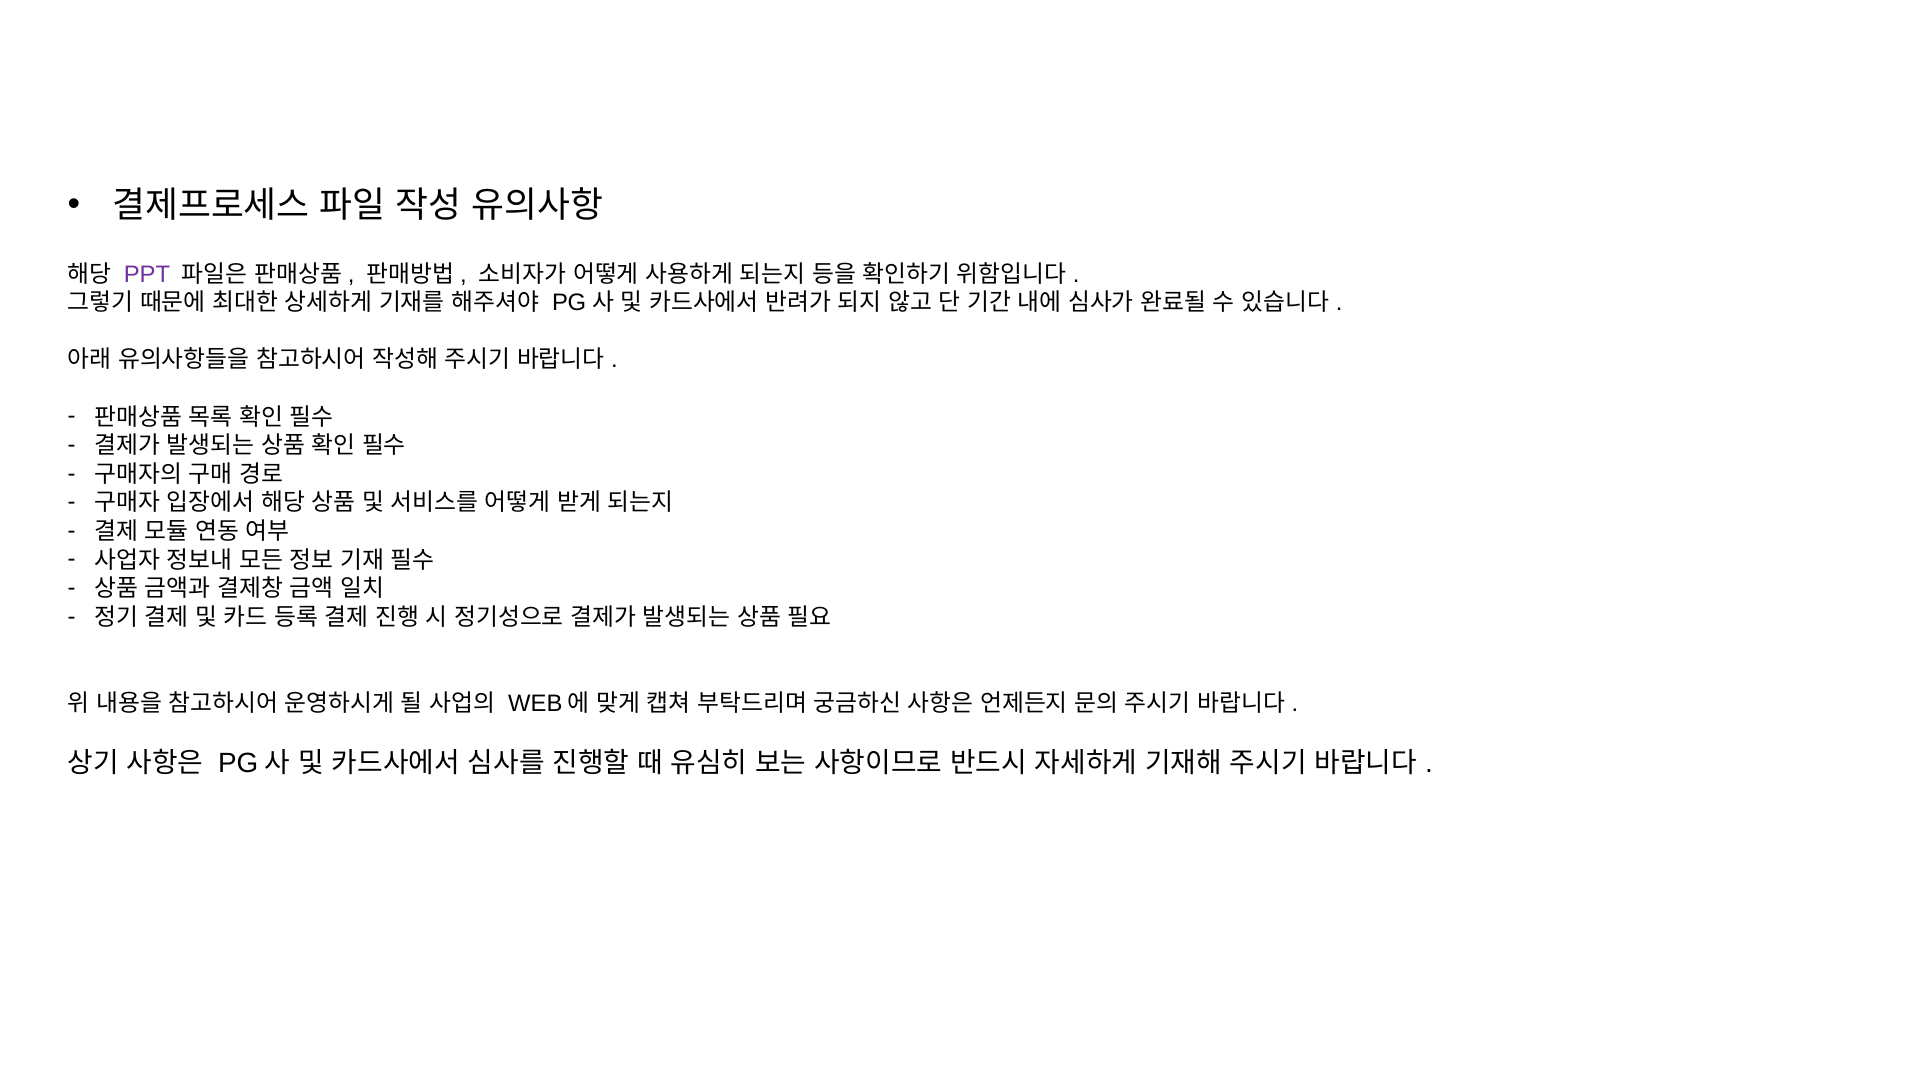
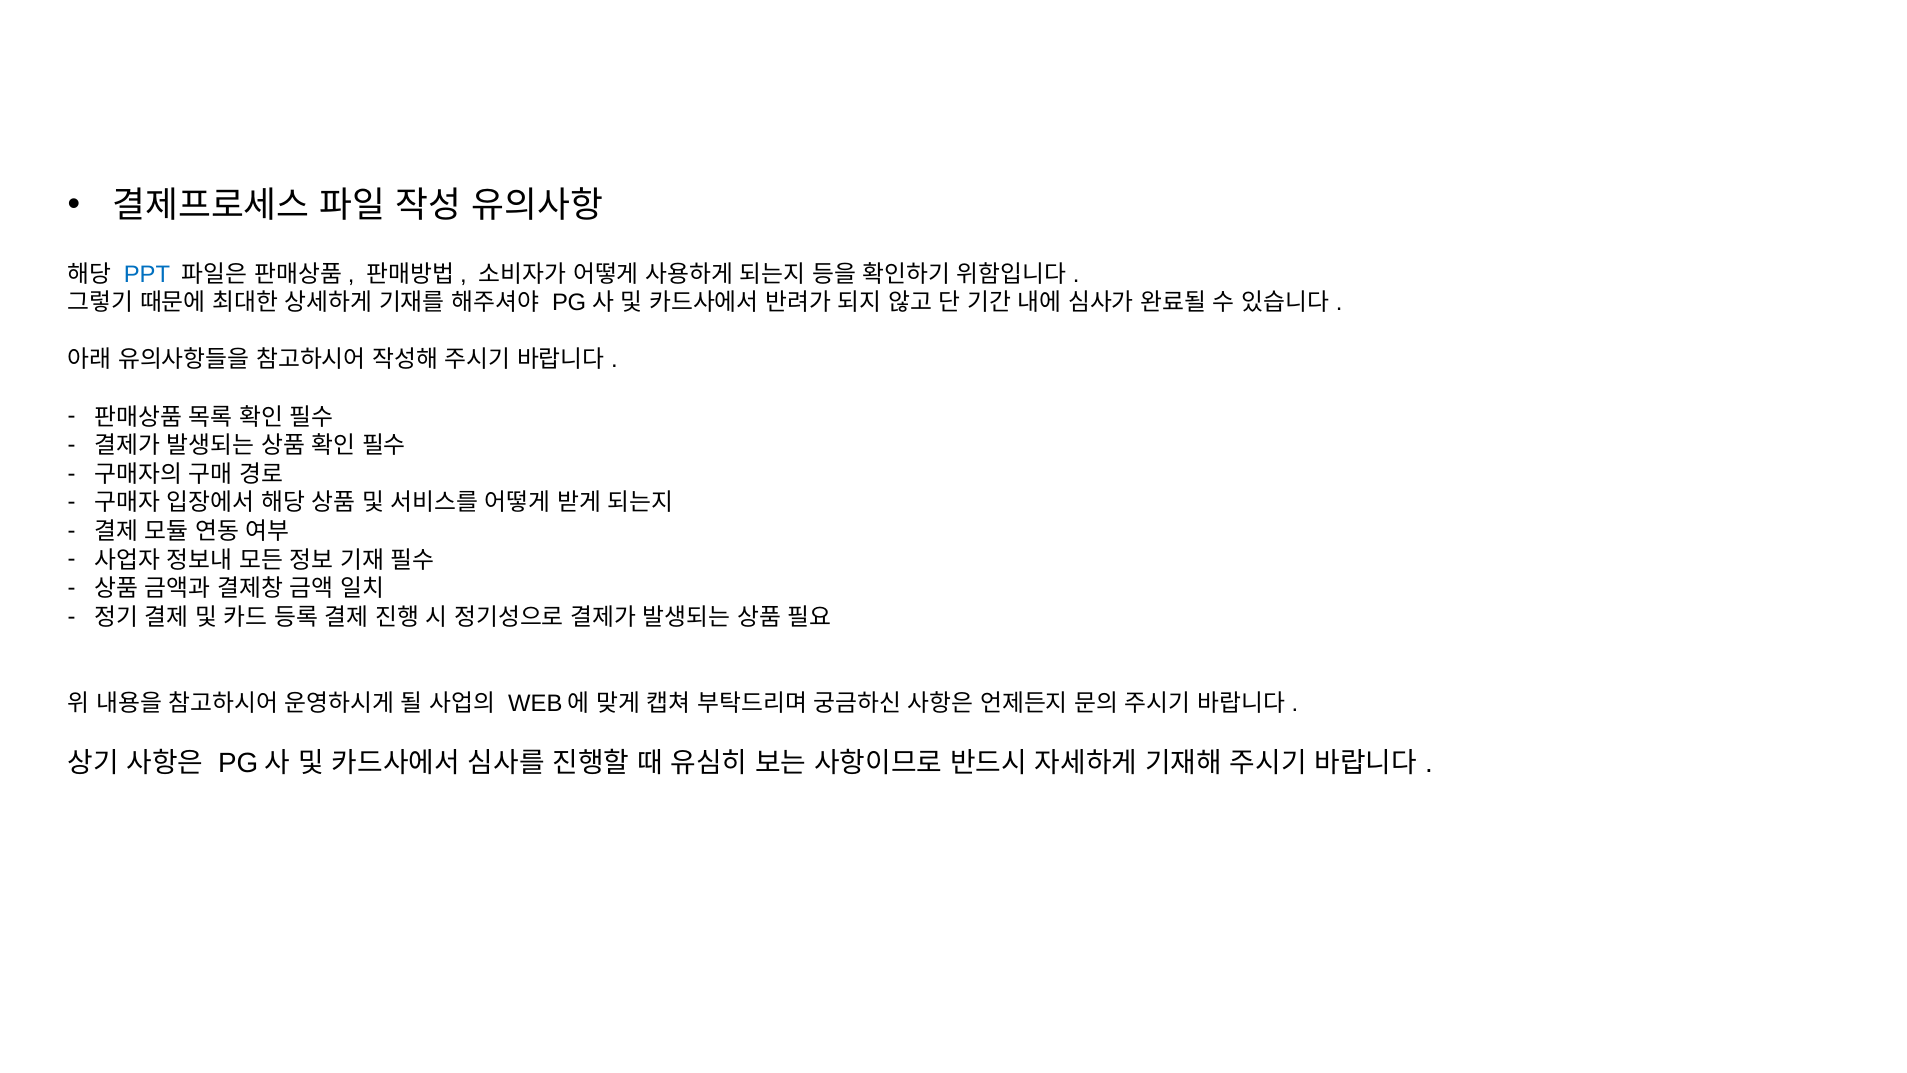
PPT colour: purple -> blue
